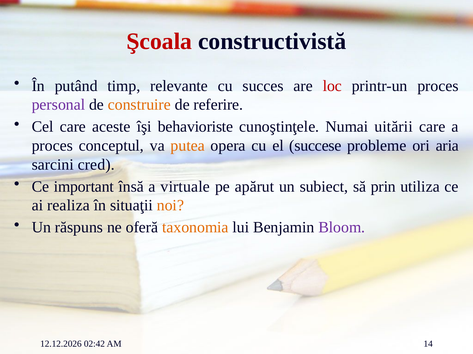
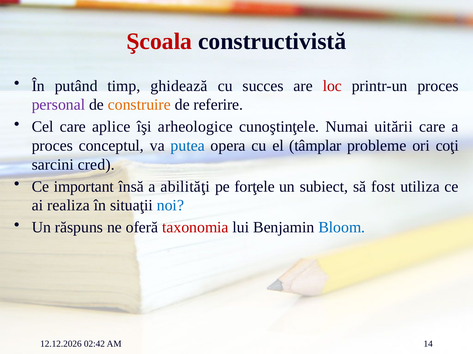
relevante: relevante -> ghidează
aceste: aceste -> aplice
behavioriste: behavioriste -> arheologice
putea colour: orange -> blue
succese: succese -> tâmplar
aria: aria -> coţi
virtuale: virtuale -> abilităţi
apărut: apărut -> forţele
prin: prin -> fost
noi colour: orange -> blue
taxonomia colour: orange -> red
Bloom colour: purple -> blue
